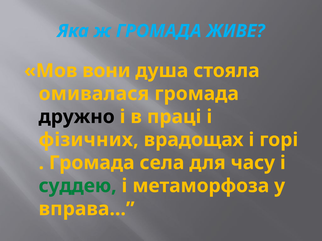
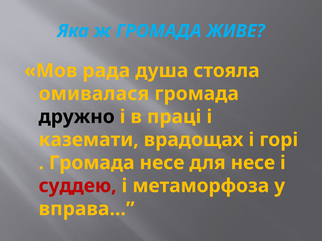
вони: вони -> рада
фізичних: фізичних -> каземати
Громада села: села -> несе
для часу: часу -> несе
суддею colour: green -> red
